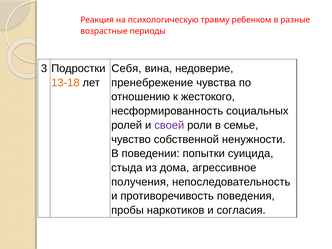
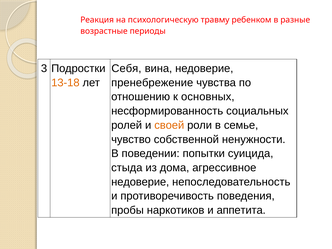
жестокого: жестокого -> основных
своей colour: purple -> orange
получения at (140, 182): получения -> недоверие
согласия: согласия -> аппетита
